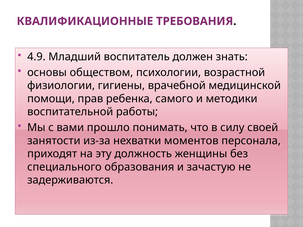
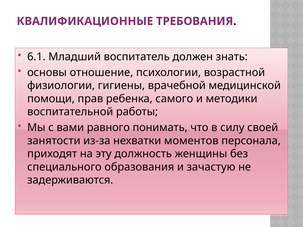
4.9: 4.9 -> 6.1
обществом: обществом -> отношение
прошло: прошло -> равного
